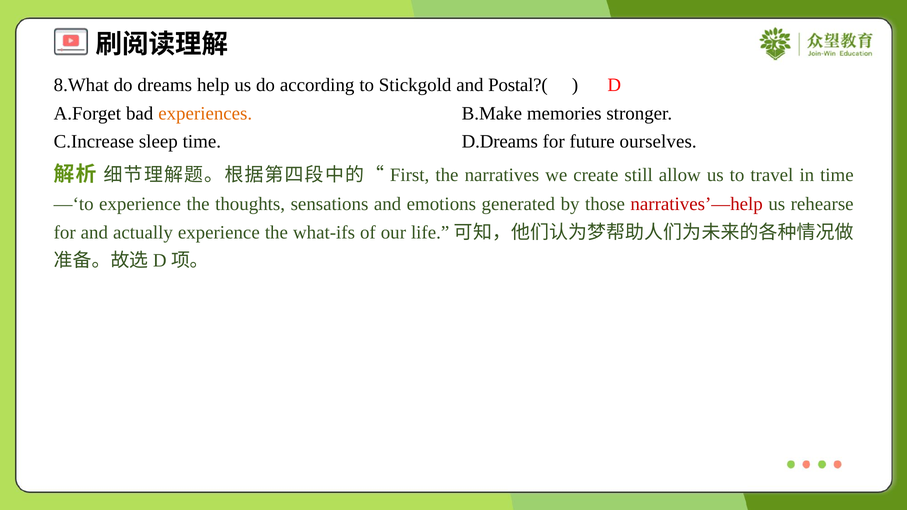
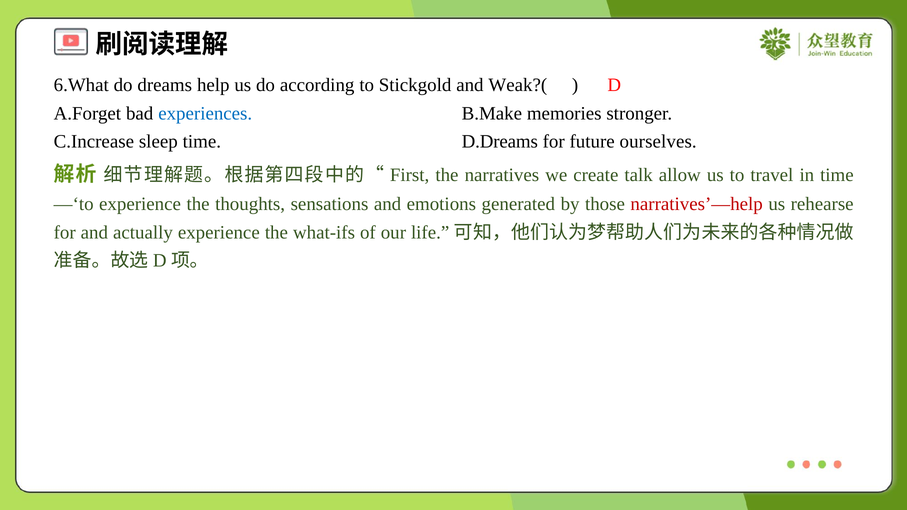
8.What: 8.What -> 6.What
Postal?(: Postal?( -> Weak?(
experiences colour: orange -> blue
still: still -> talk
